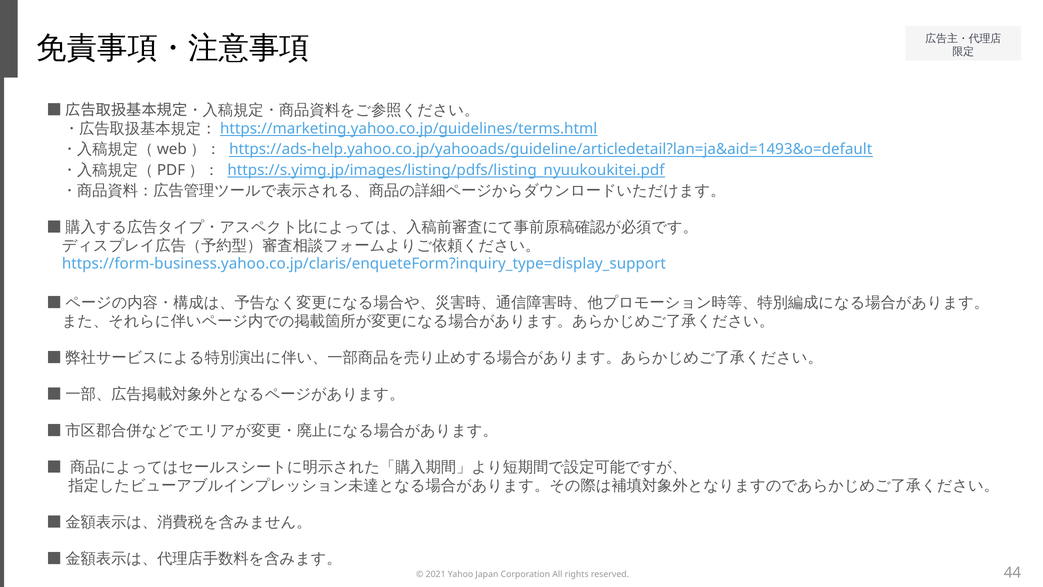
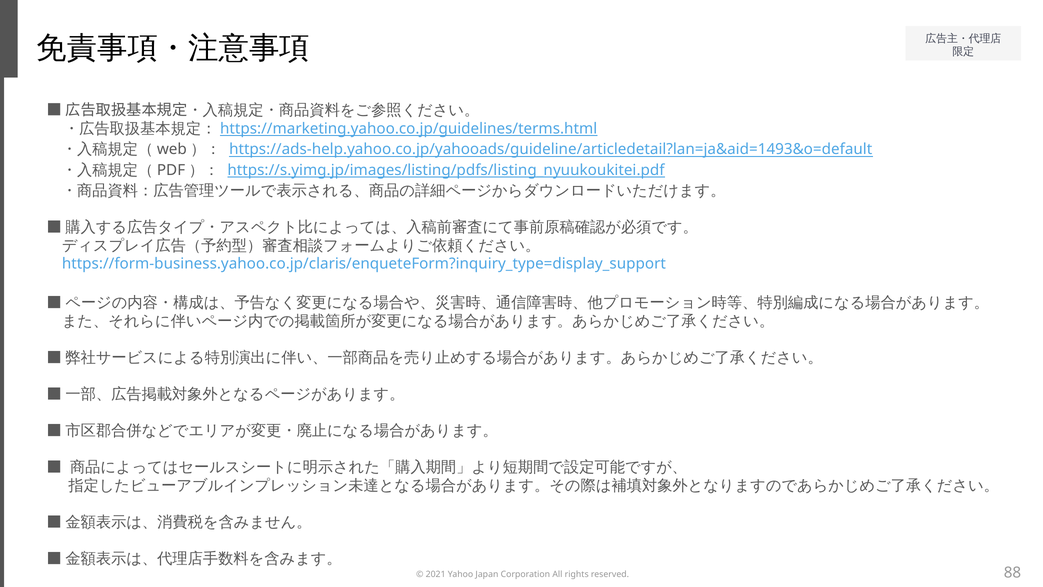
44: 44 -> 88
